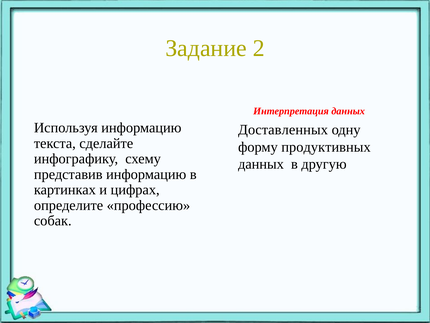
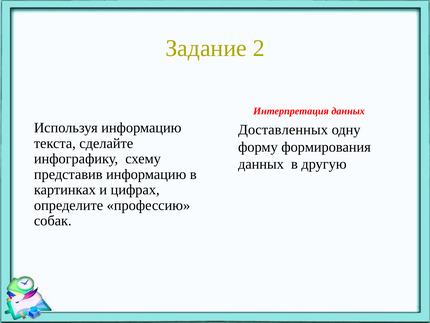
продуктивных: продуктивных -> формирования
